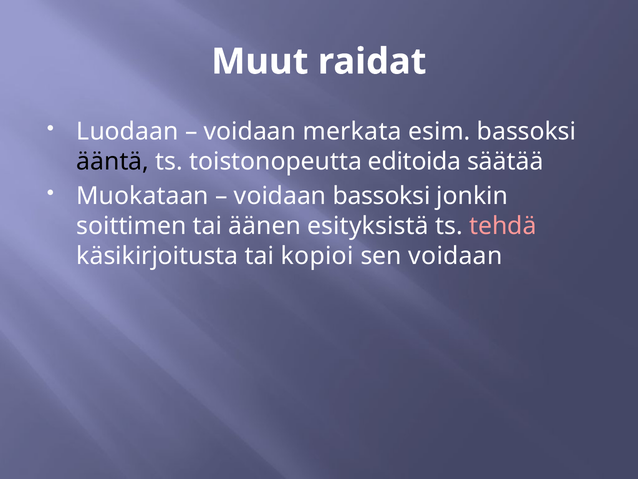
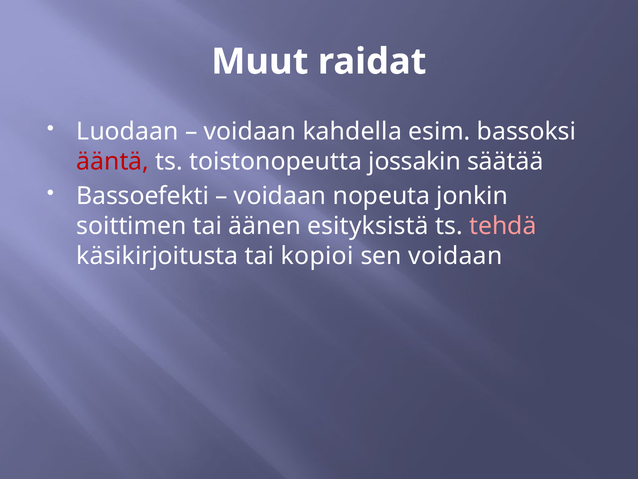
merkata: merkata -> kahdella
ääntä colour: black -> red
editoida: editoida -> jossakin
Muokataan: Muokataan -> Bassoefekti
voidaan bassoksi: bassoksi -> nopeuta
